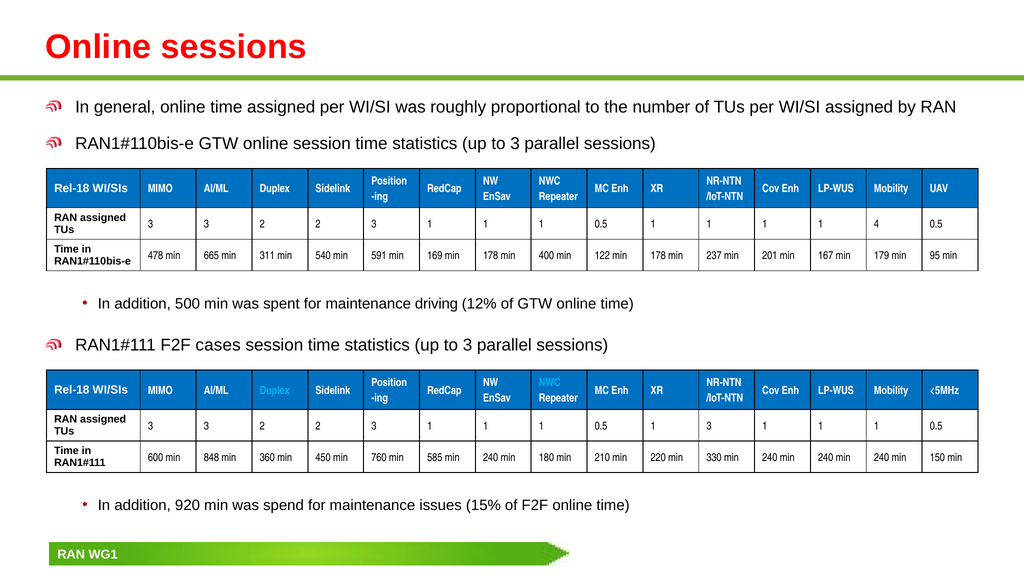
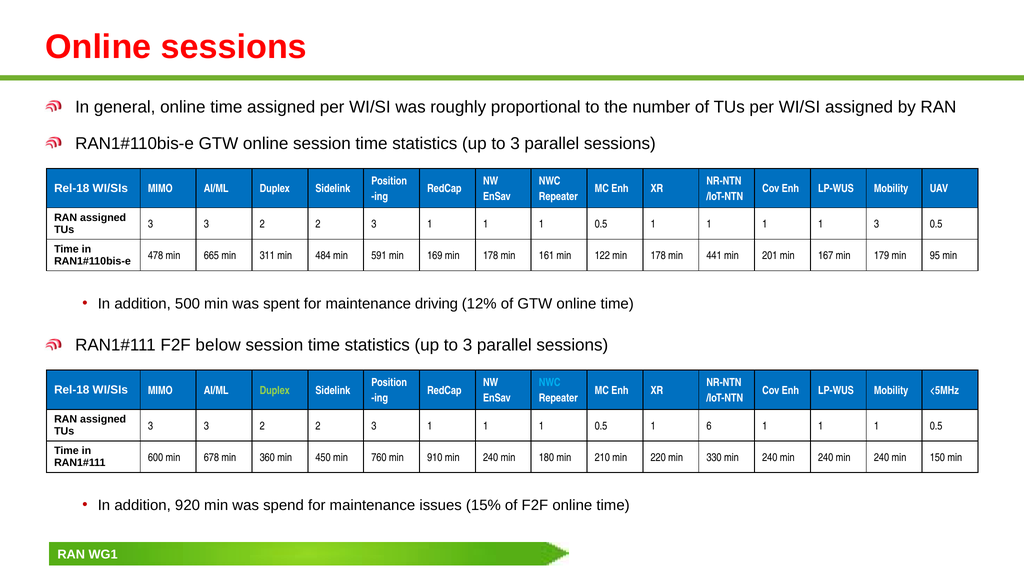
1 4: 4 -> 3
540: 540 -> 484
400: 400 -> 161
237: 237 -> 441
cases: cases -> below
Duplex at (275, 390) colour: light blue -> light green
1 3: 3 -> 6
848: 848 -> 678
585: 585 -> 910
